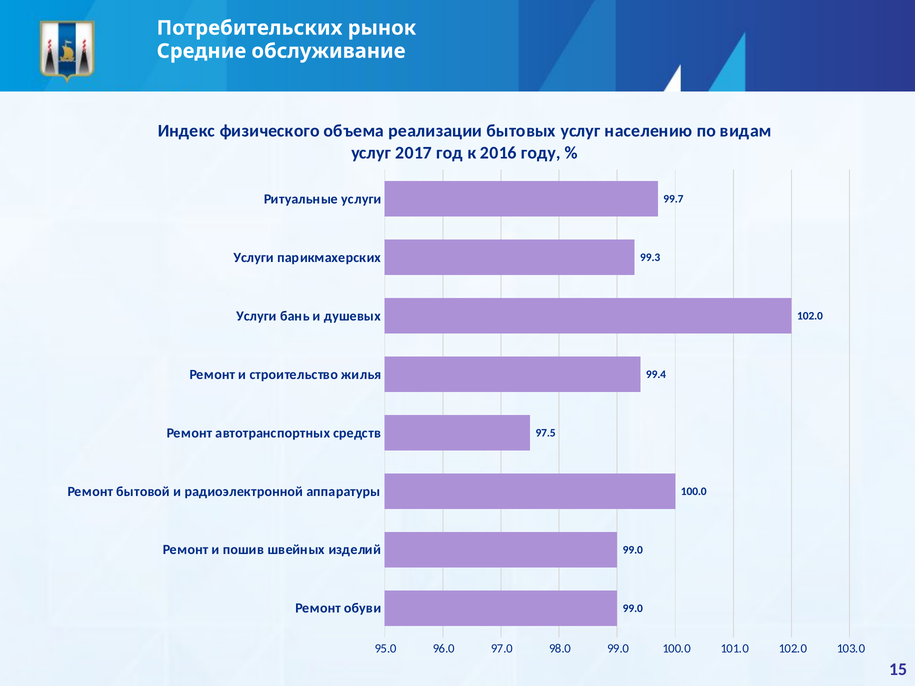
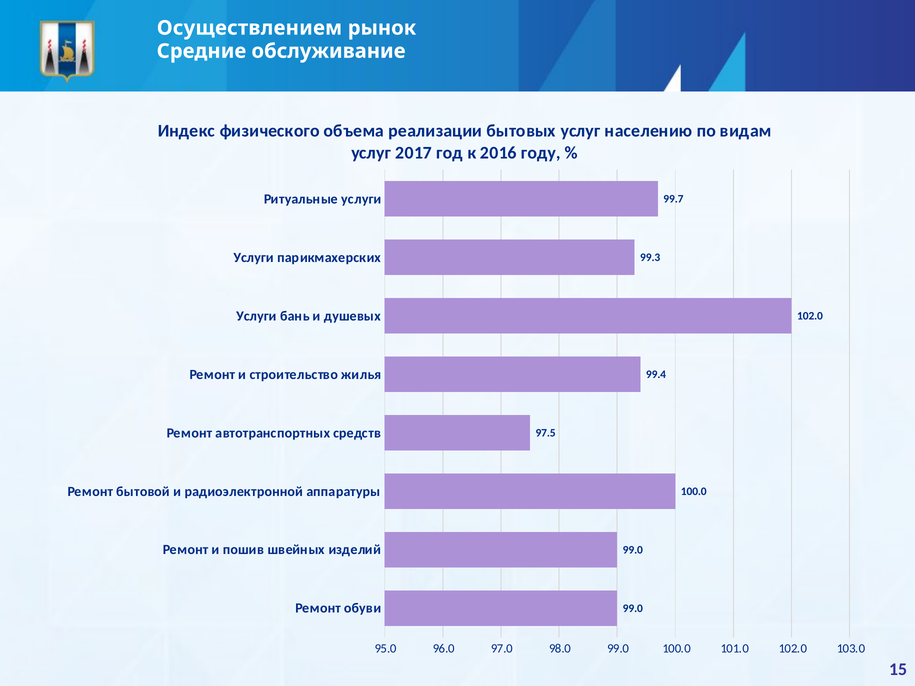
Потребительских: Потребительских -> Осуществлением
